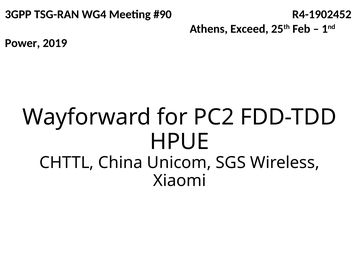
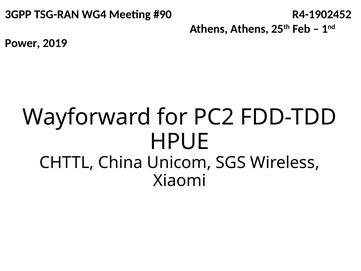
Athens Exceed: Exceed -> Athens
